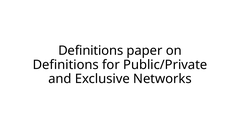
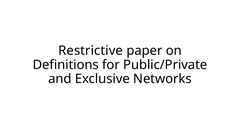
Definitions at (91, 51): Definitions -> Restrictive
